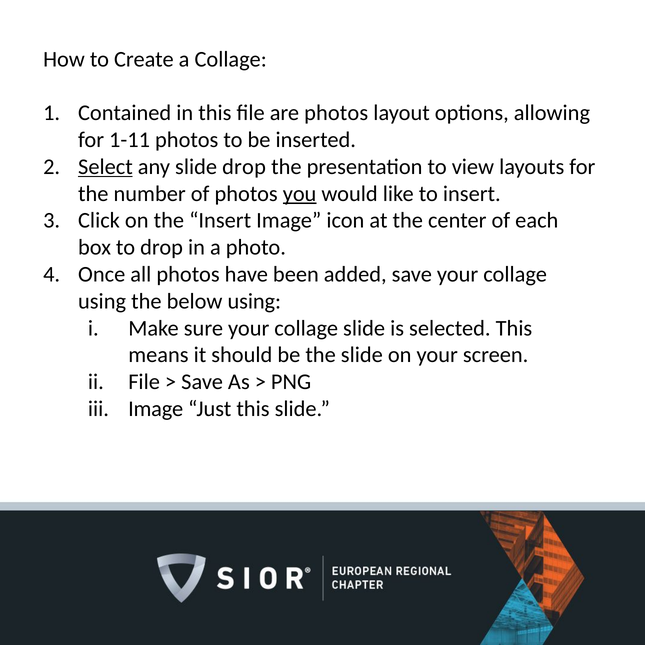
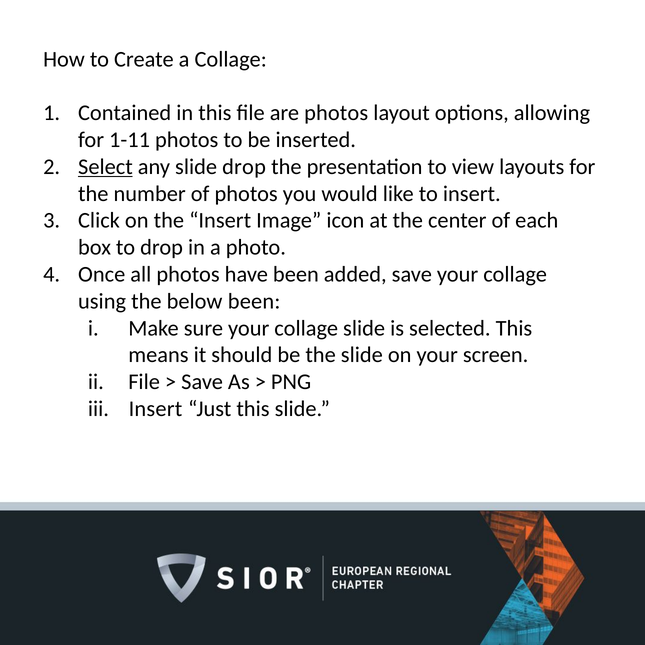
you underline: present -> none
below using: using -> been
Image at (156, 409): Image -> Insert
